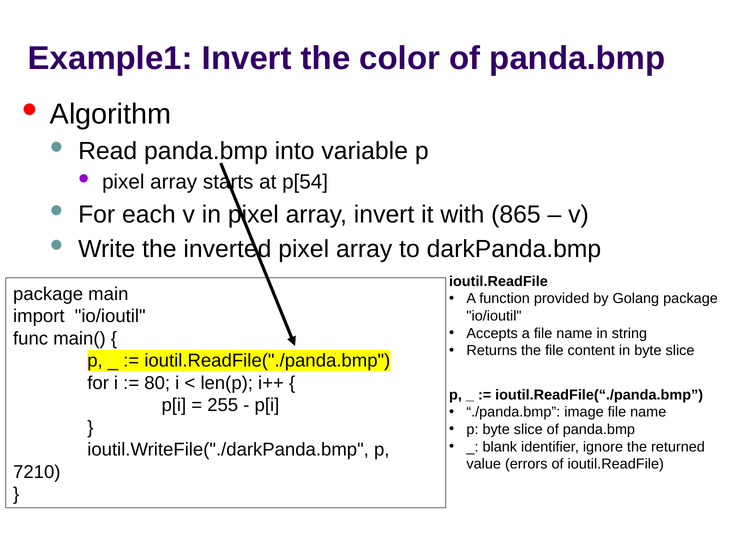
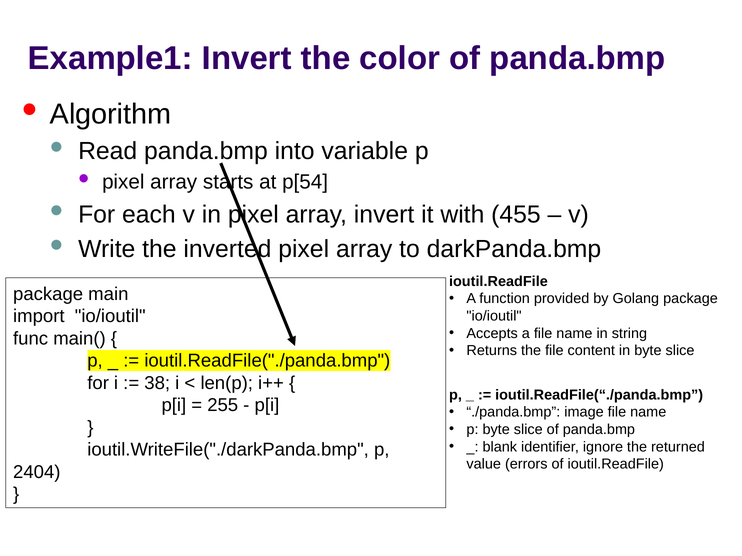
865: 865 -> 455
80: 80 -> 38
7210: 7210 -> 2404
